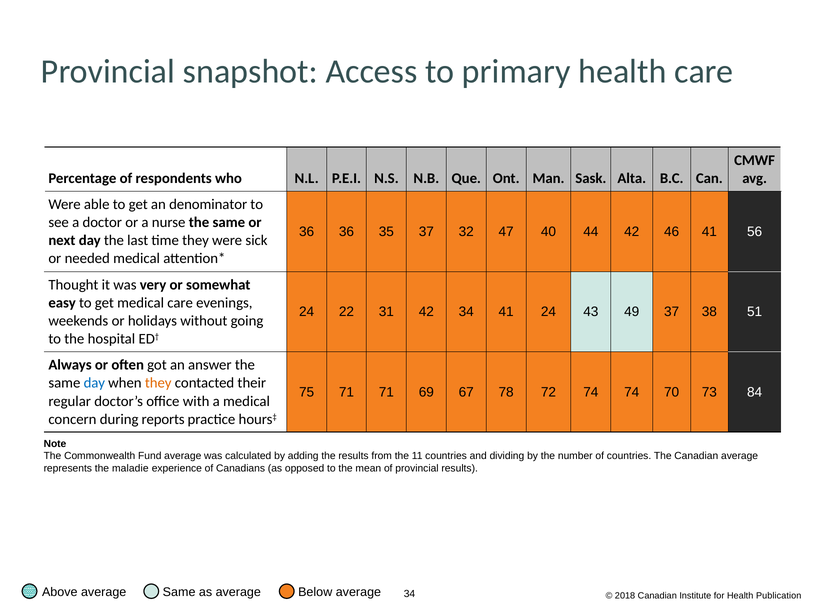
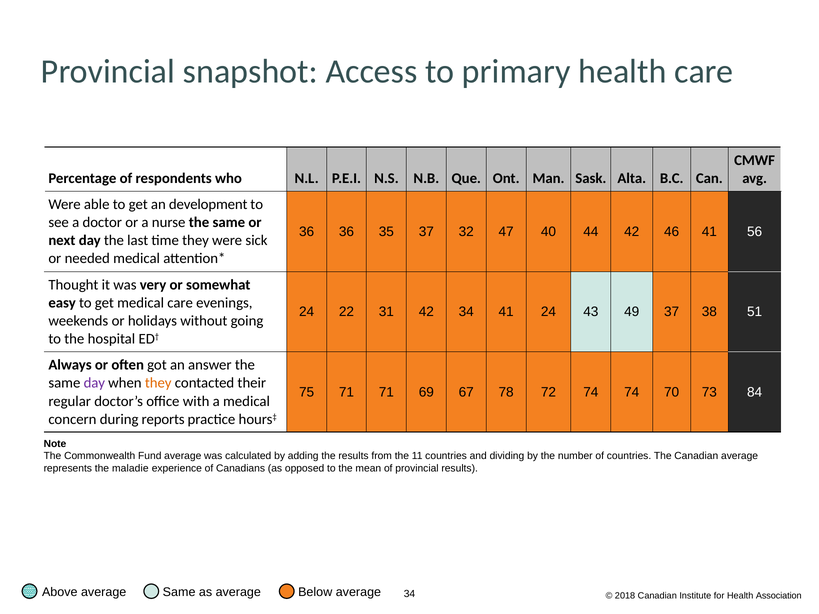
denominator: denominator -> development
day at (94, 383) colour: blue -> purple
Publication: Publication -> Association
